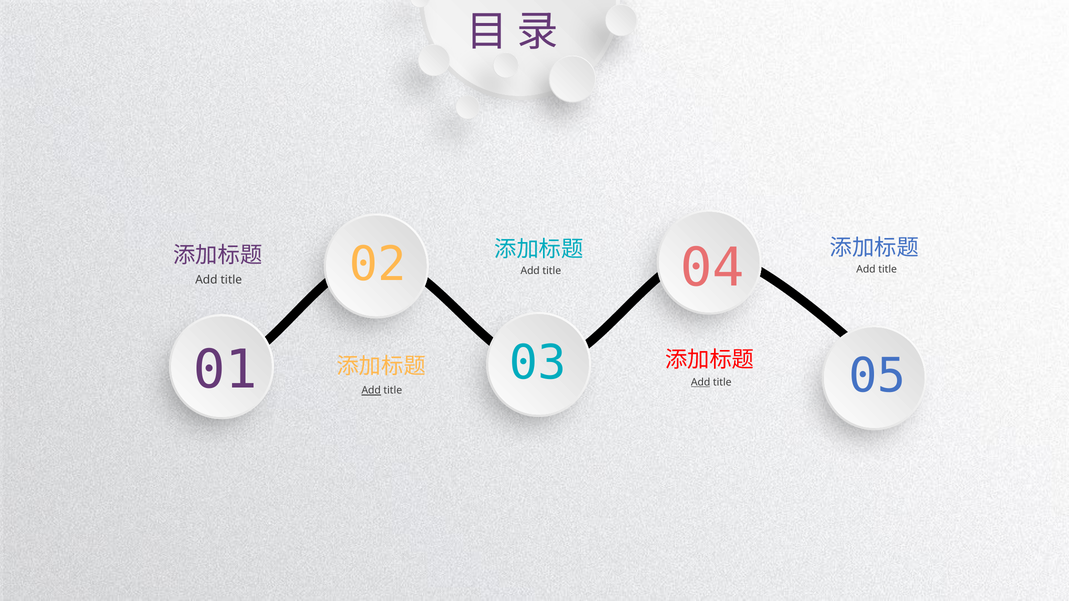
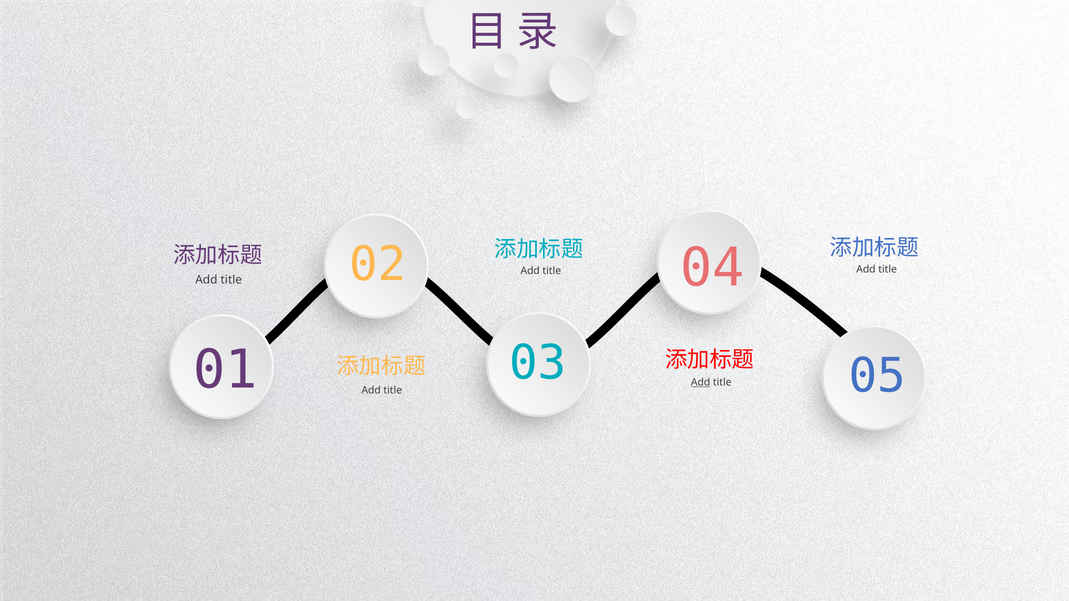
Add at (371, 391) underline: present -> none
